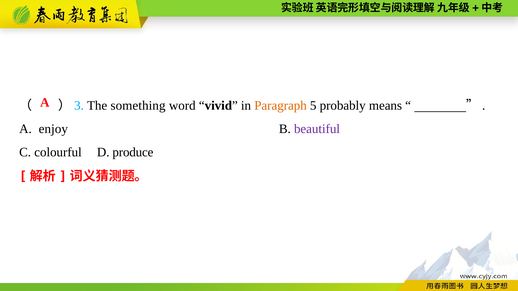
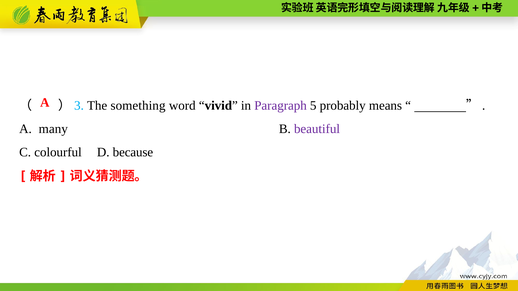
Paragraph colour: orange -> purple
enjoy: enjoy -> many
produce: produce -> because
